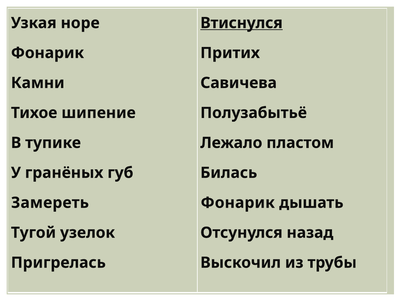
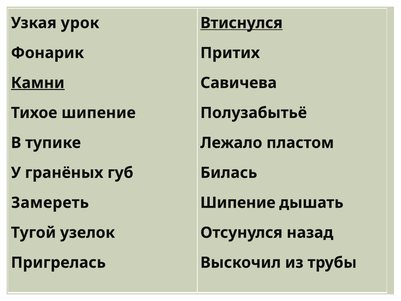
норе: норе -> урок
Камни underline: none -> present
Фонарик at (238, 203): Фонарик -> Шипение
